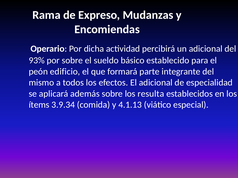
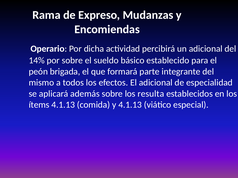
93%: 93% -> 14%
edificio: edificio -> brigada
ítems 3.9.34: 3.9.34 -> 4.1.13
